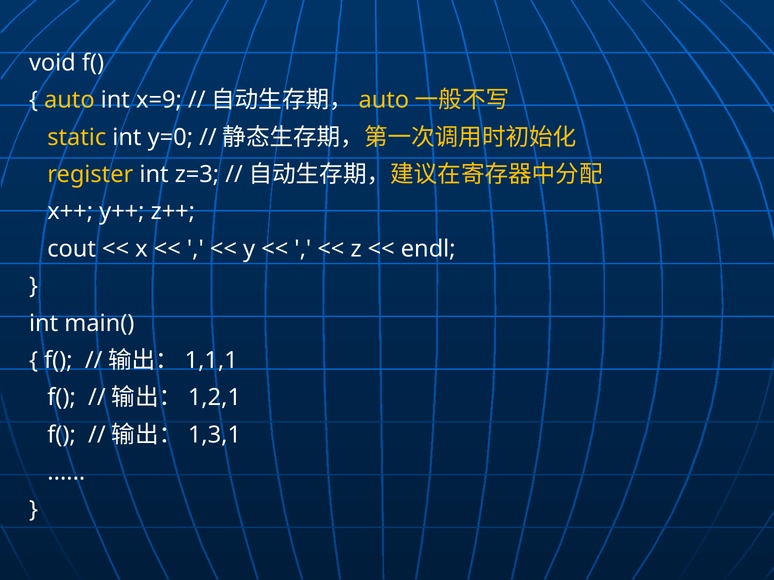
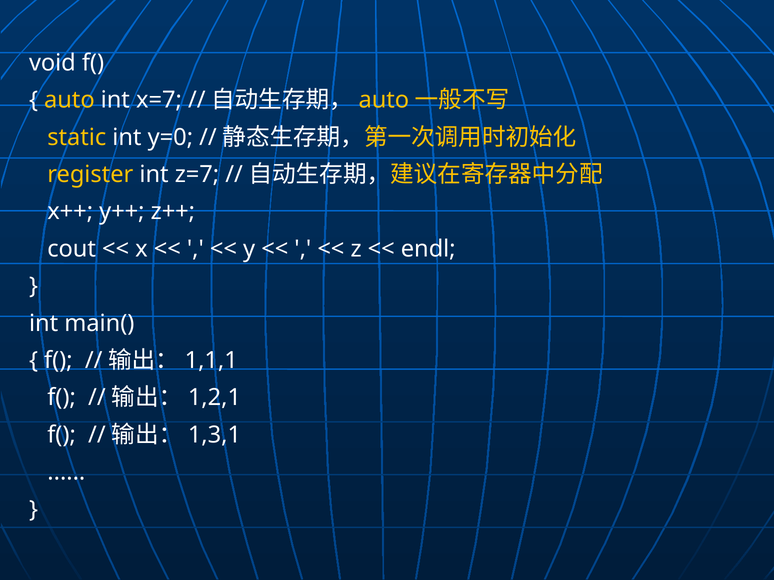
x=9: x=9 -> x=7
z=3: z=3 -> z=7
